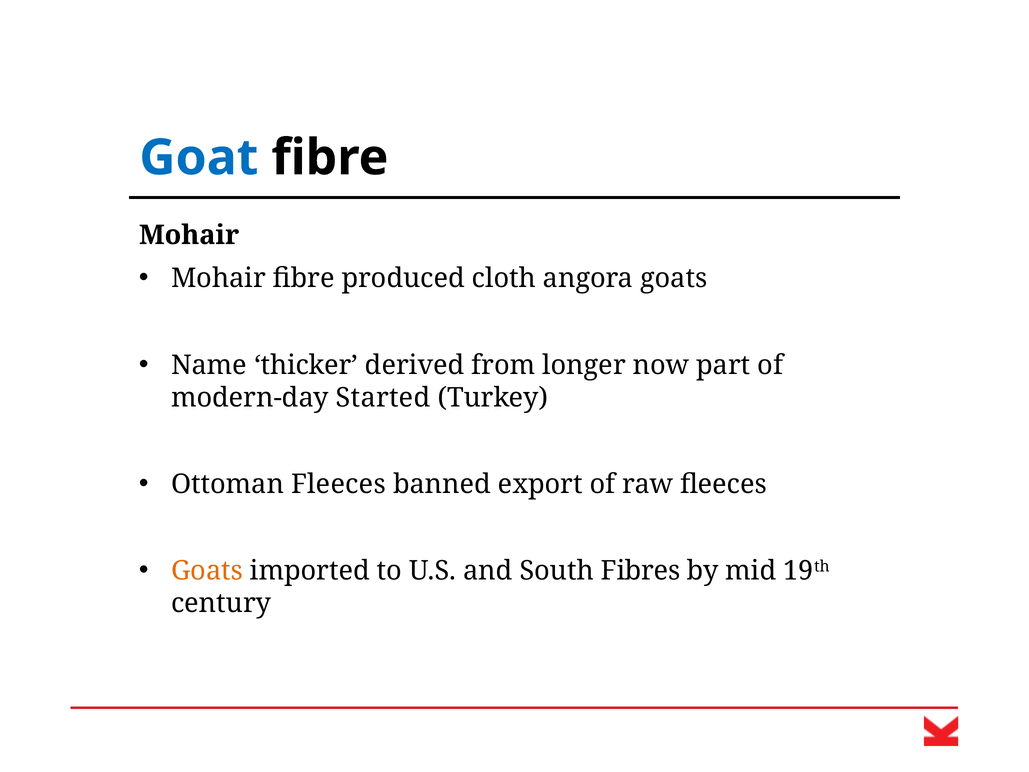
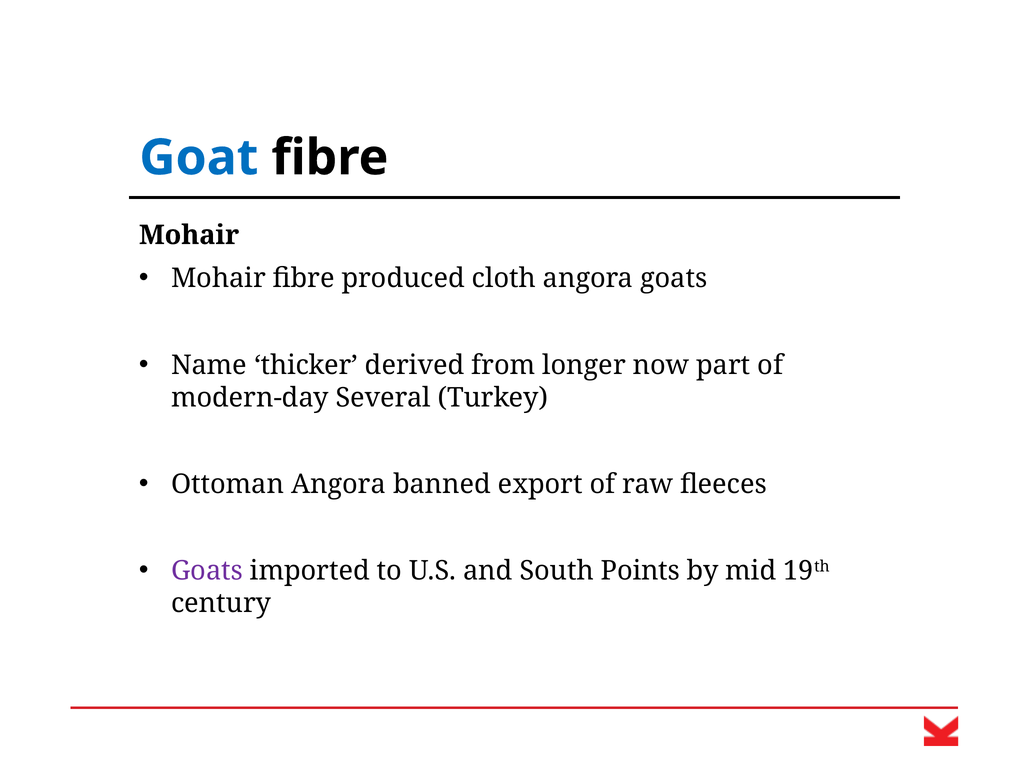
Started: Started -> Several
Ottoman Fleeces: Fleeces -> Angora
Goats at (207, 571) colour: orange -> purple
Fibres: Fibres -> Points
